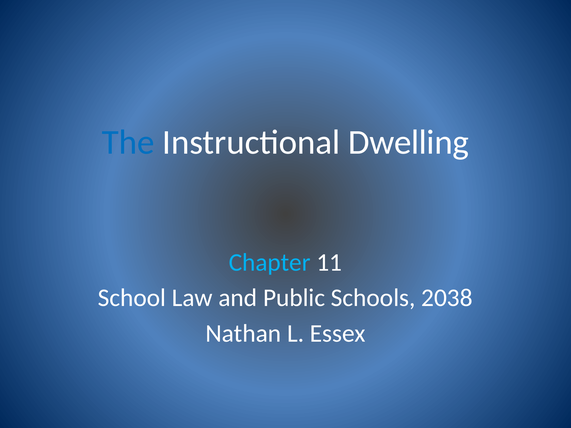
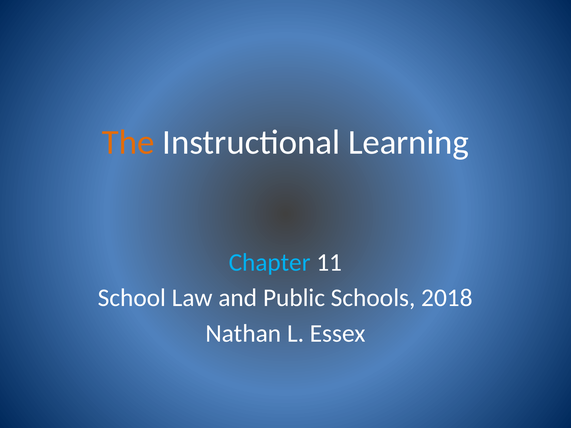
The colour: blue -> orange
Dwelling: Dwelling -> Learning
2038: 2038 -> 2018
